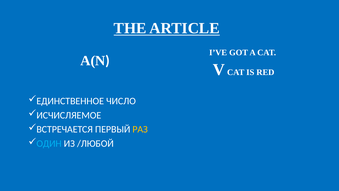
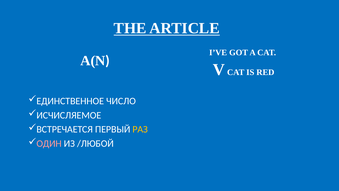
ОДИН colour: light blue -> pink
